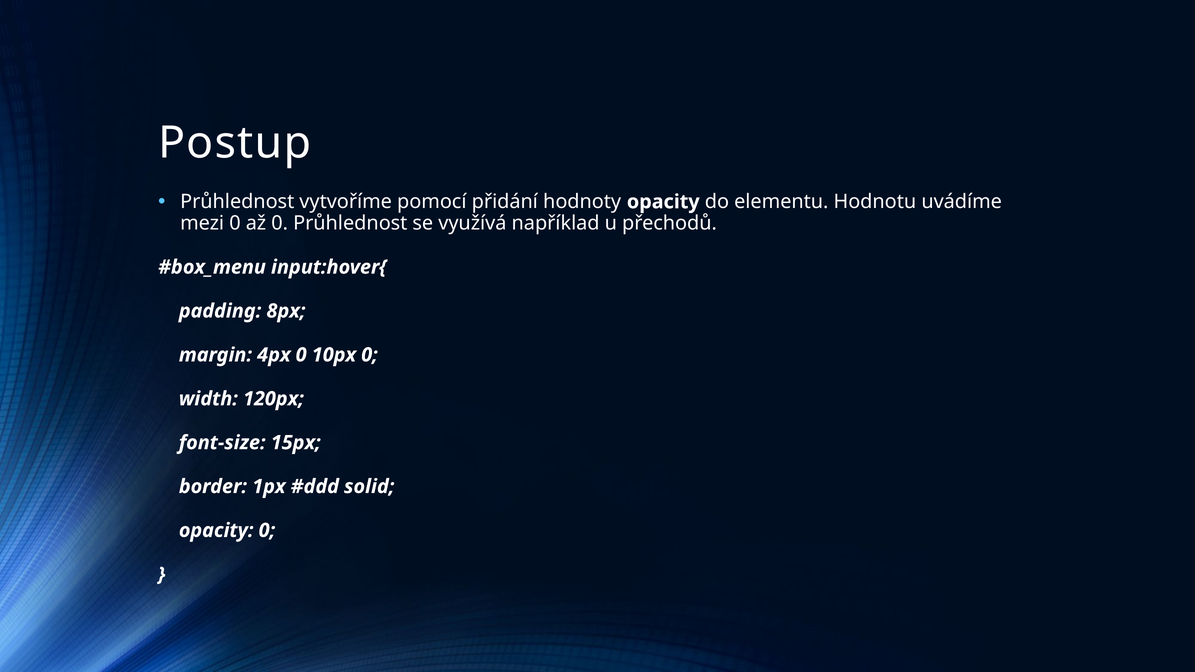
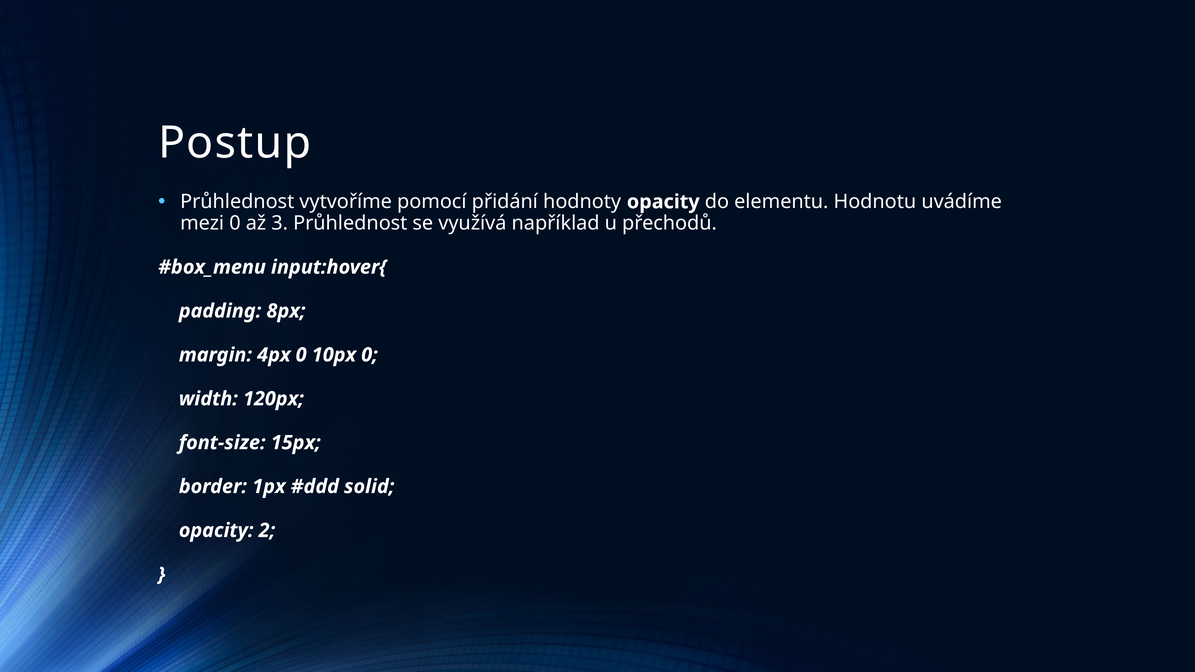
až 0: 0 -> 3
opacity 0: 0 -> 2
